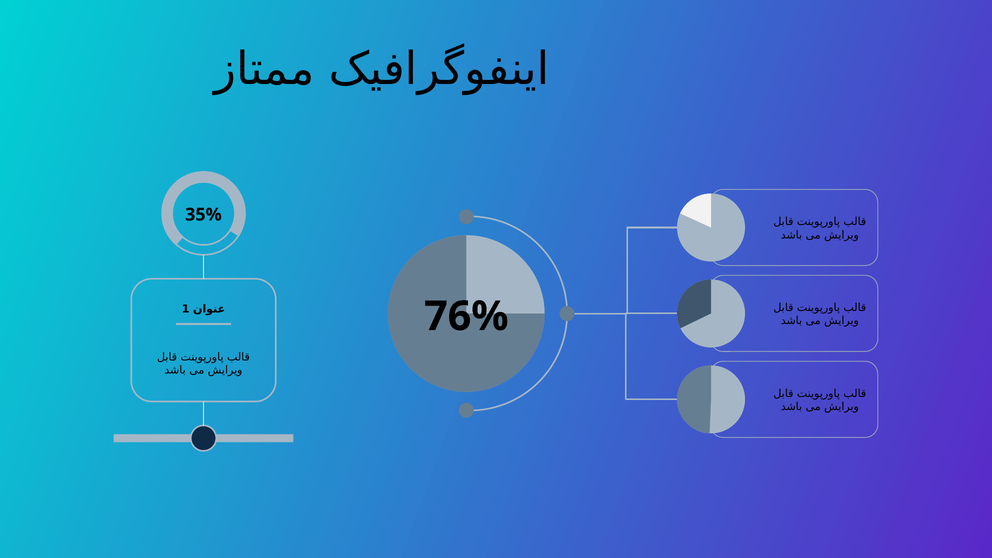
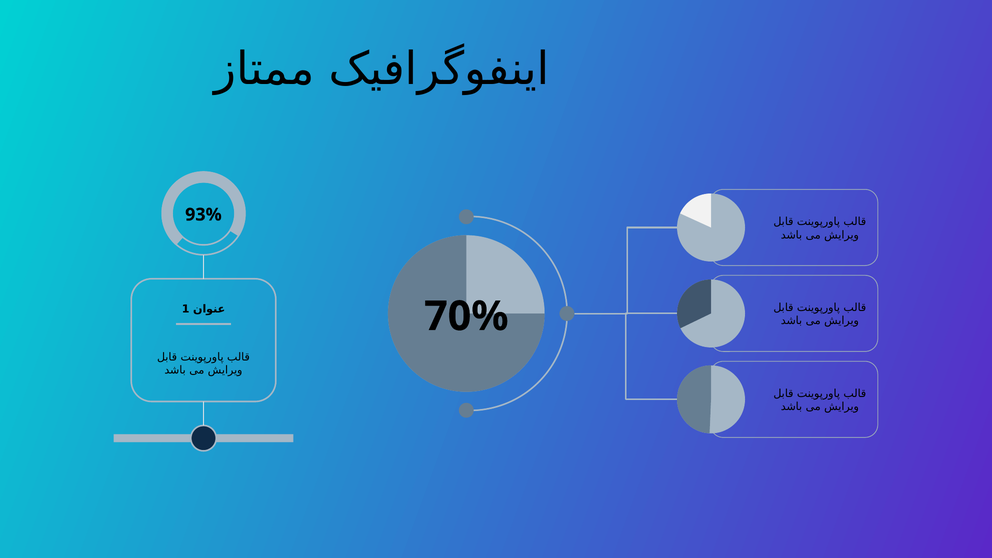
35%: 35% -> 93%
76%: 76% -> 70%
